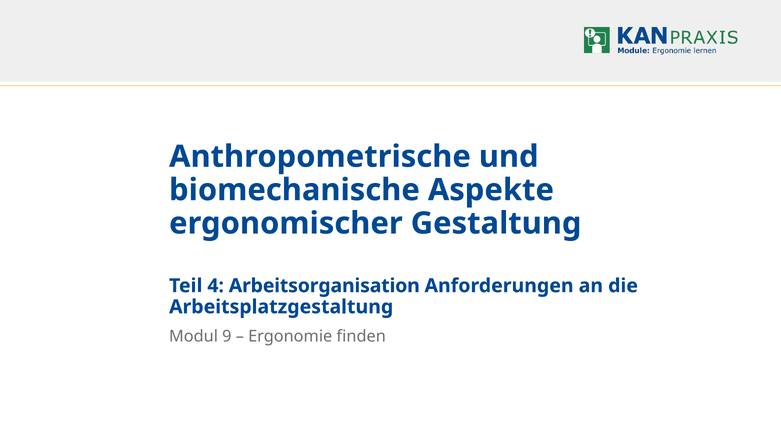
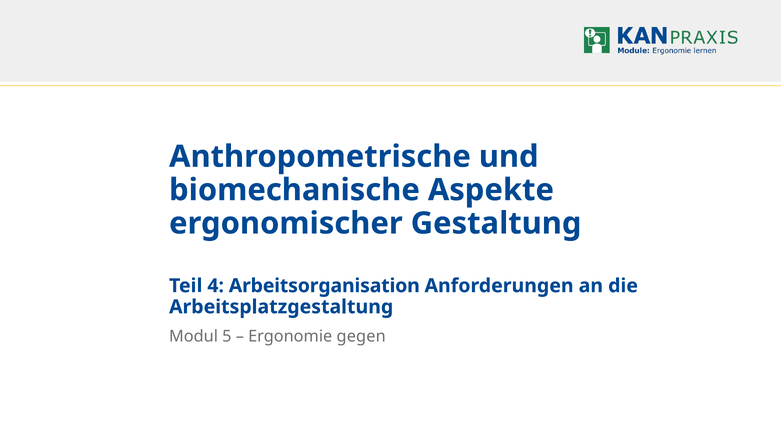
9: 9 -> 5
finden: finden -> gegen
